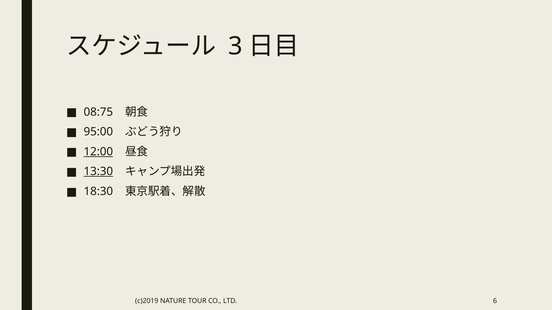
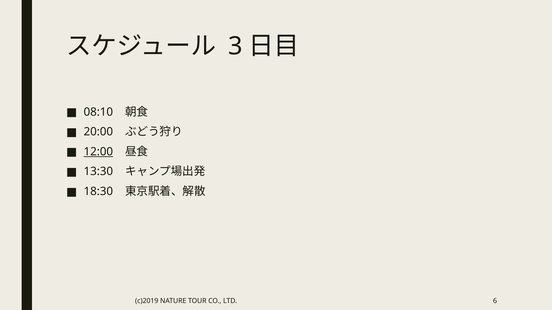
08:75: 08:75 -> 08:10
95:00: 95:00 -> 20:00
13:30 underline: present -> none
